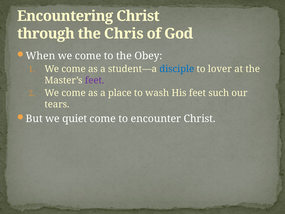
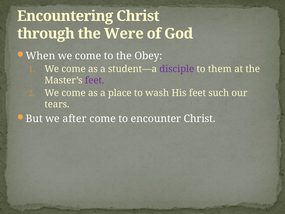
Chris: Chris -> Were
disciple colour: blue -> purple
lover: lover -> them
quiet: quiet -> after
